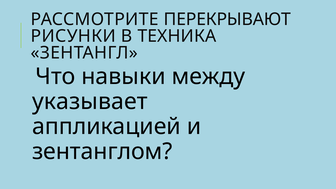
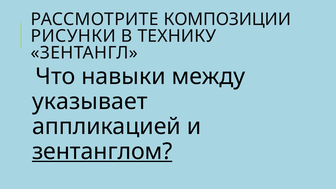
ПЕРЕКРЫВАЮТ: ПЕРЕКРЫВАЮТ -> КОМПОЗИЦИИ
ТЕХНИКА: ТЕХНИКА -> ТЕХНИКУ
зентанглом underline: none -> present
